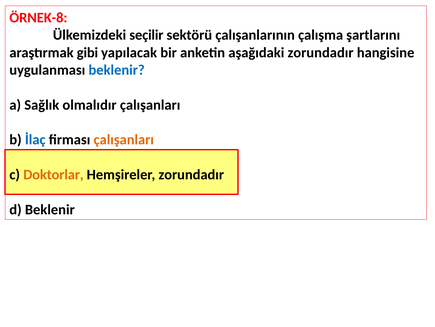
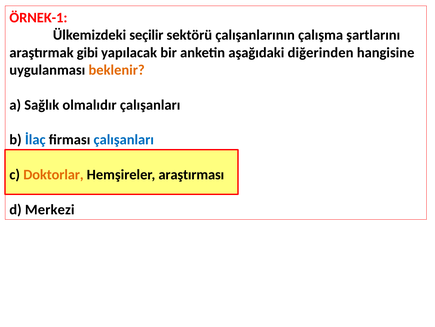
ÖRNEK-8: ÖRNEK-8 -> ÖRNEK-1
aşağıdaki zorundadır: zorundadır -> diğerinden
beklenir at (117, 70) colour: blue -> orange
çalışanları at (124, 140) colour: orange -> blue
Hemşireler zorundadır: zorundadır -> araştırması
d Beklenir: Beklenir -> Merkezi
